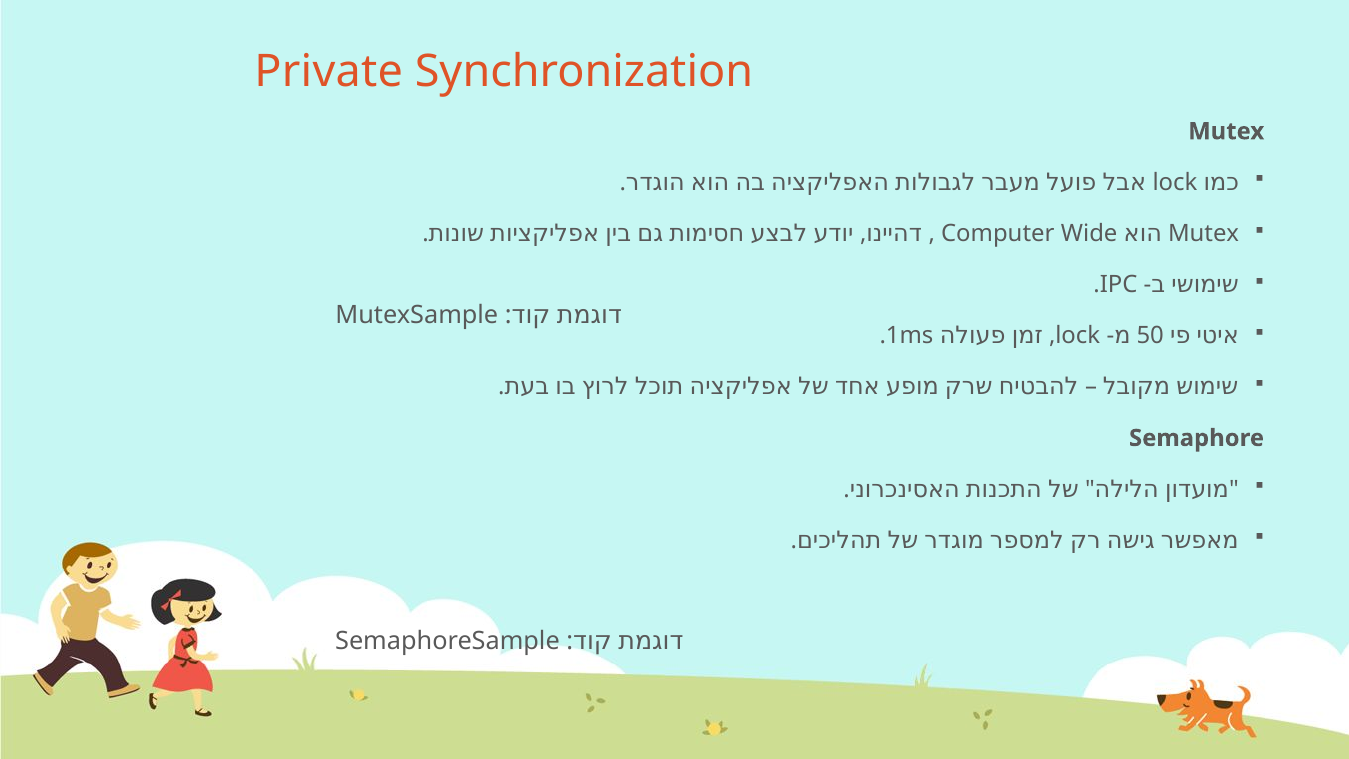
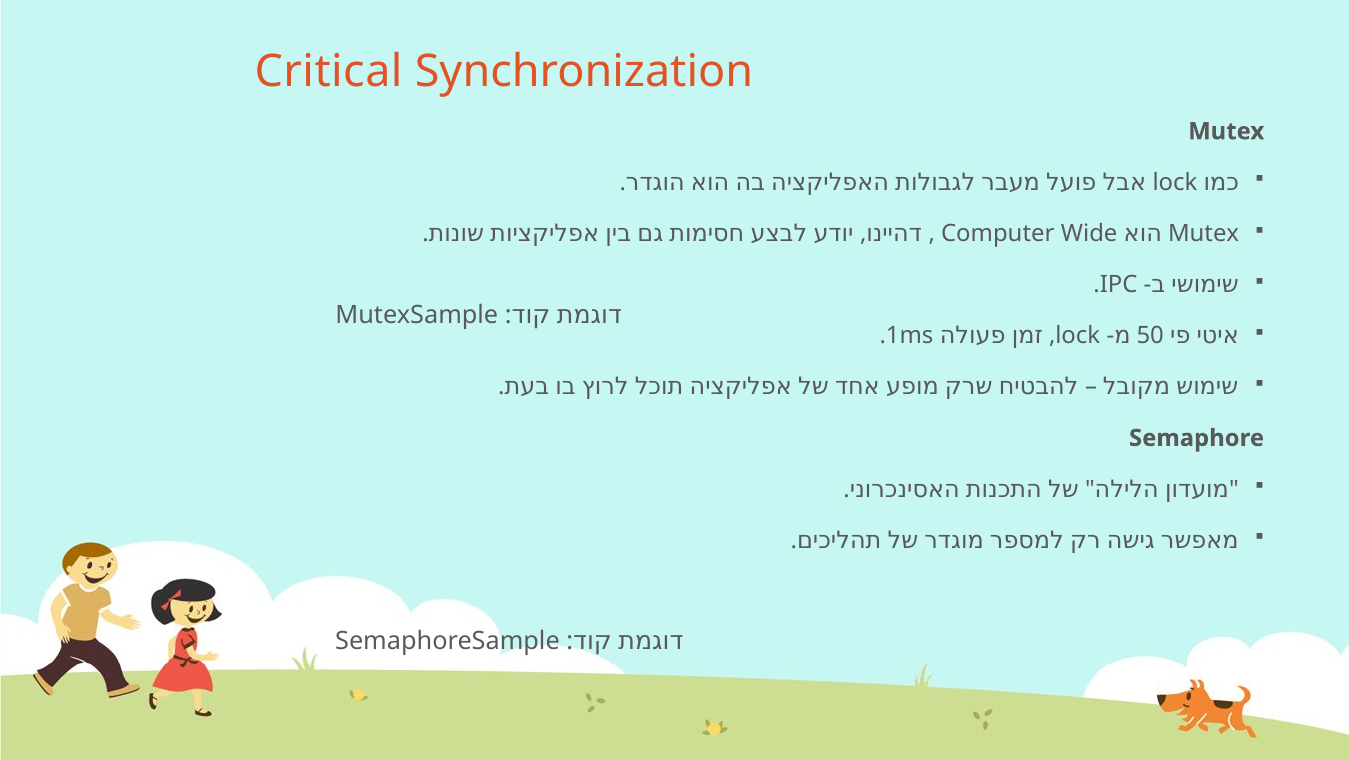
Private: Private -> Critical
